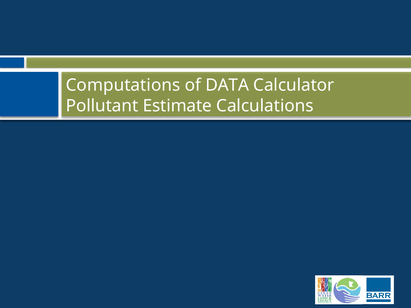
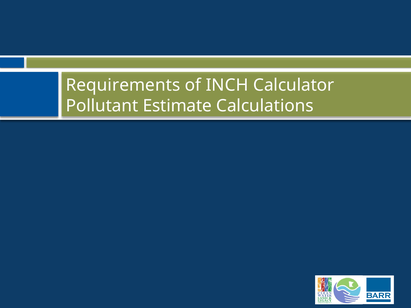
Computations: Computations -> Requirements
DATA: DATA -> INCH
